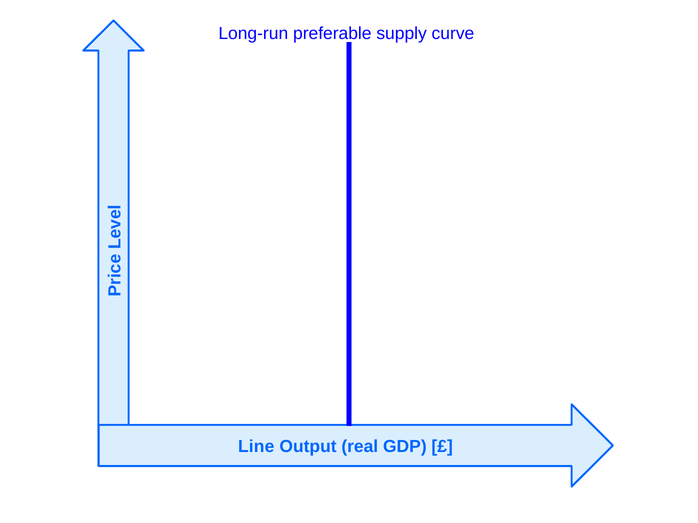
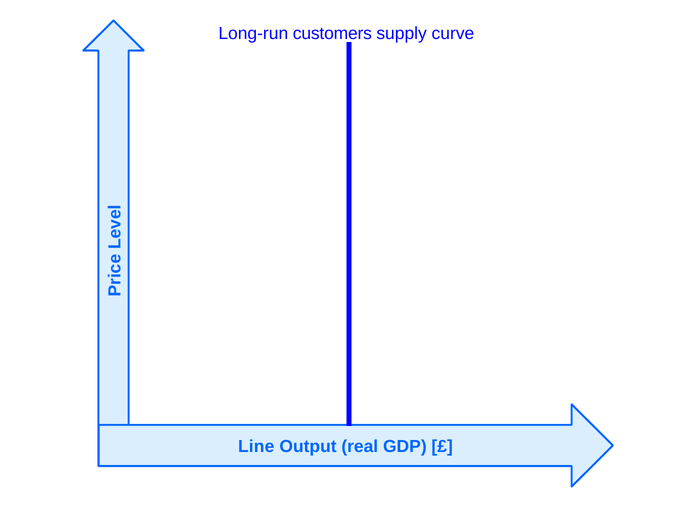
preferable: preferable -> customers
